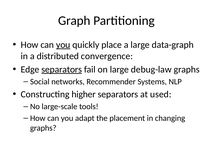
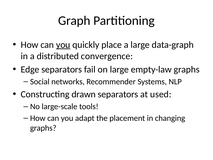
separators at (62, 69) underline: present -> none
debug-law: debug-law -> empty-law
higher: higher -> drawn
